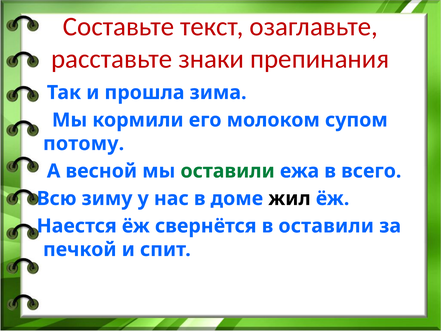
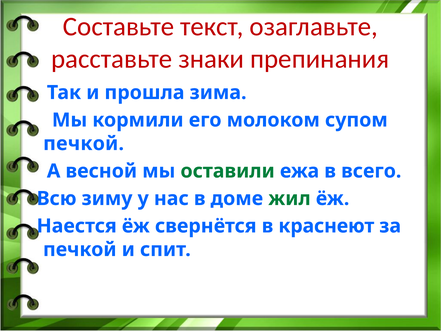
потому at (84, 143): потому -> печкой
жил colour: black -> green
в оставили: оставили -> краснеют
